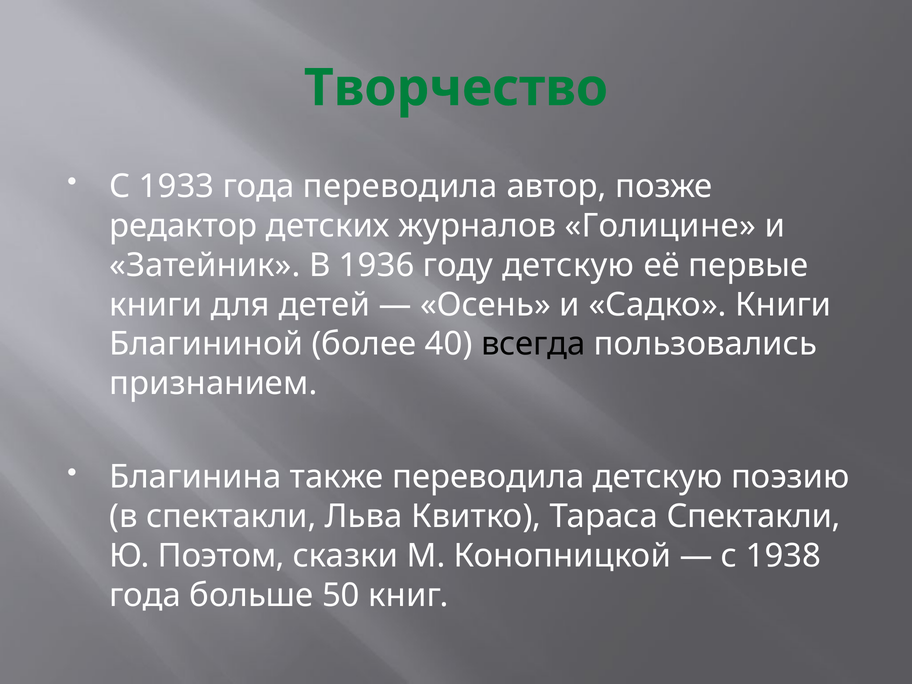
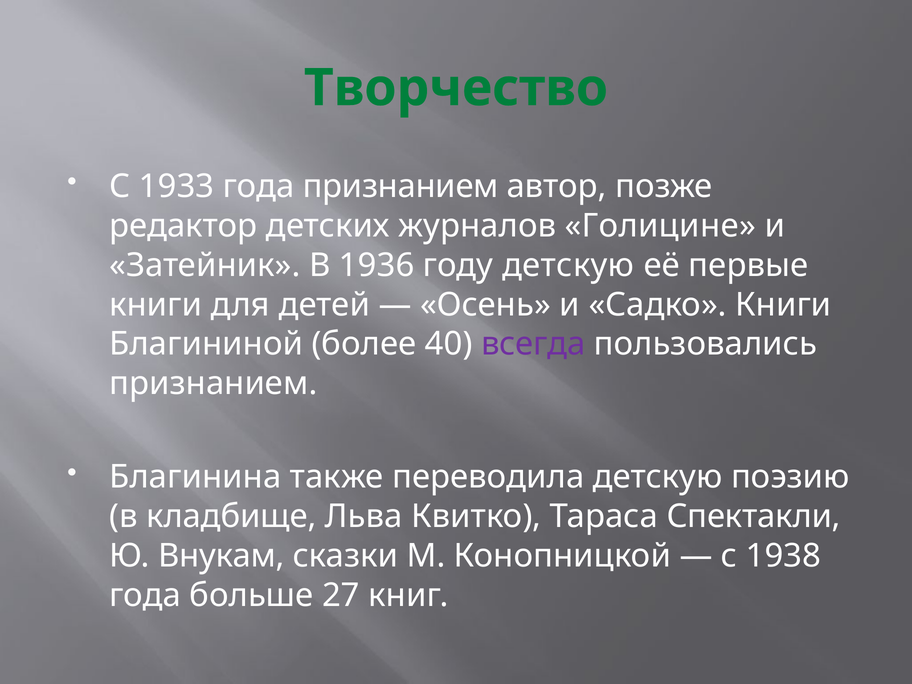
года переводила: переводила -> признанием
всегда colour: black -> purple
в спектакли: спектакли -> кладбище
Поэтом: Поэтом -> Внукам
50: 50 -> 27
